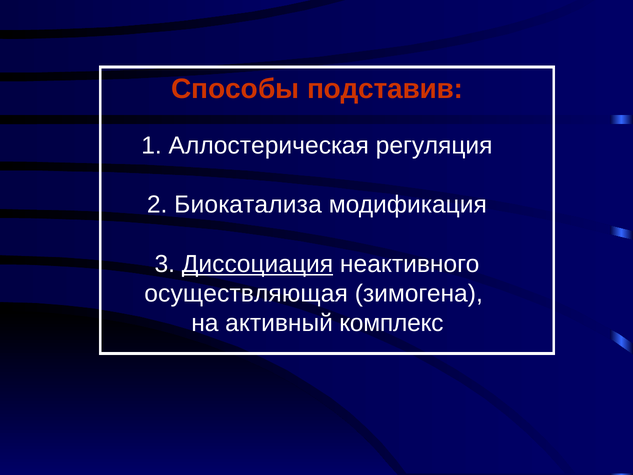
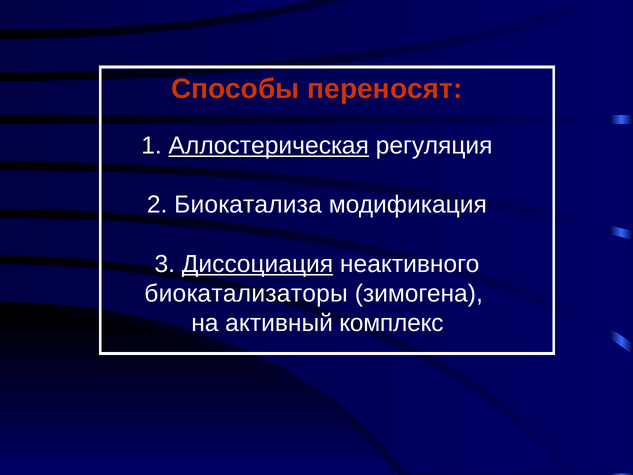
подставив: подставив -> переносят
Аллостерическая underline: none -> present
осуществляющая: осуществляющая -> биокатализаторы
